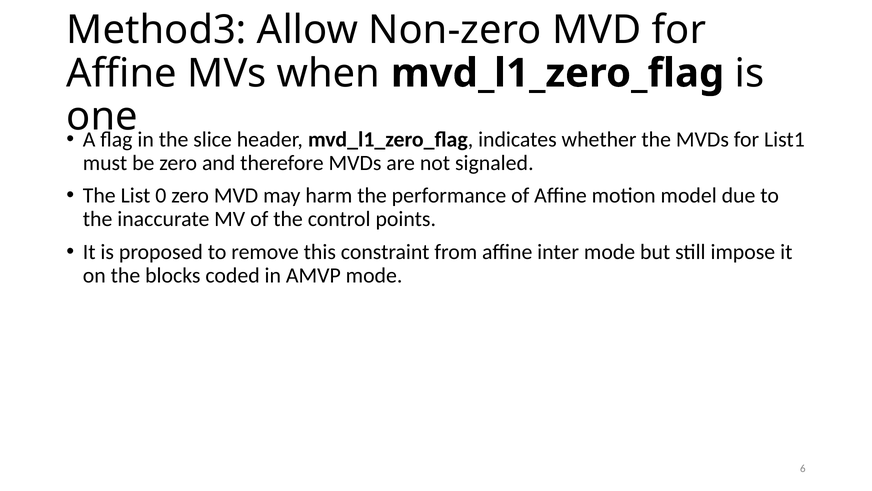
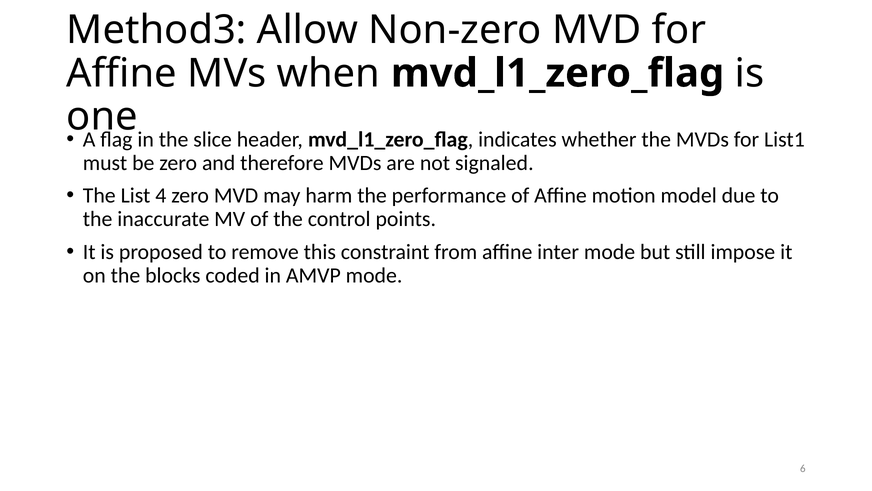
0: 0 -> 4
